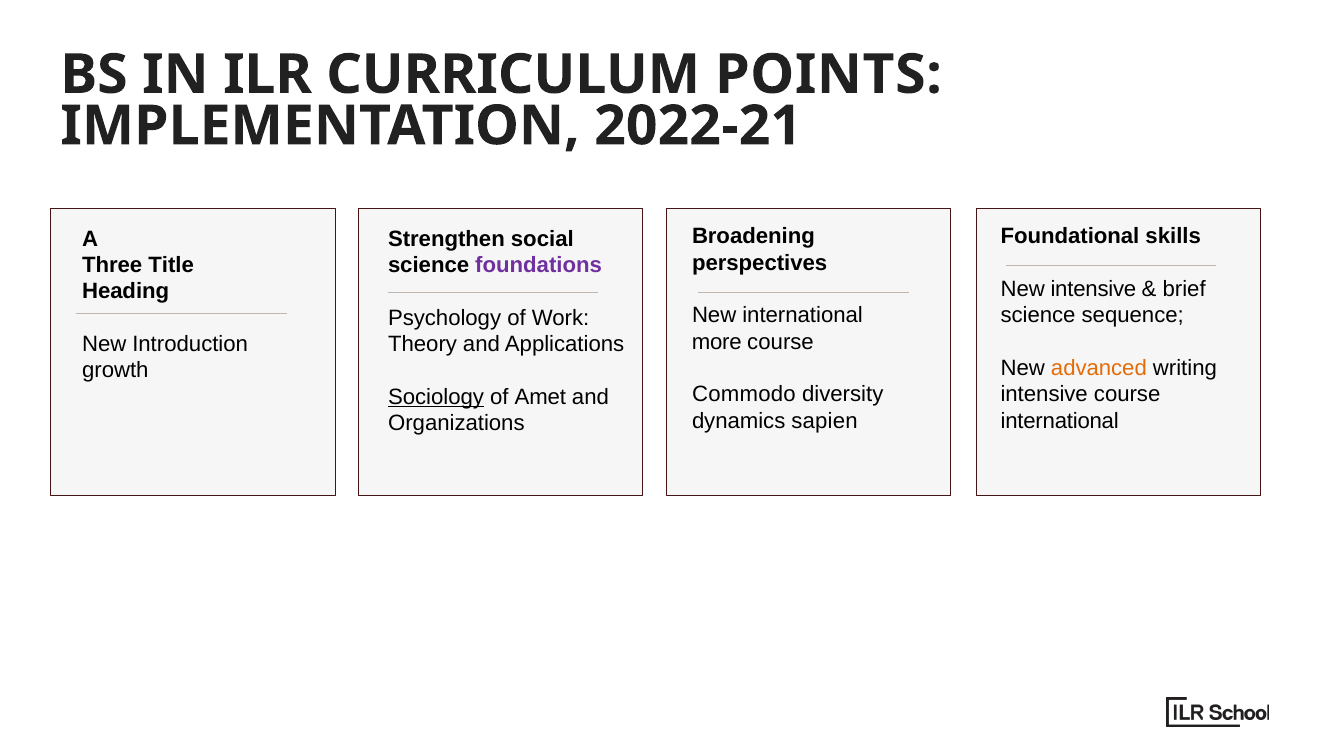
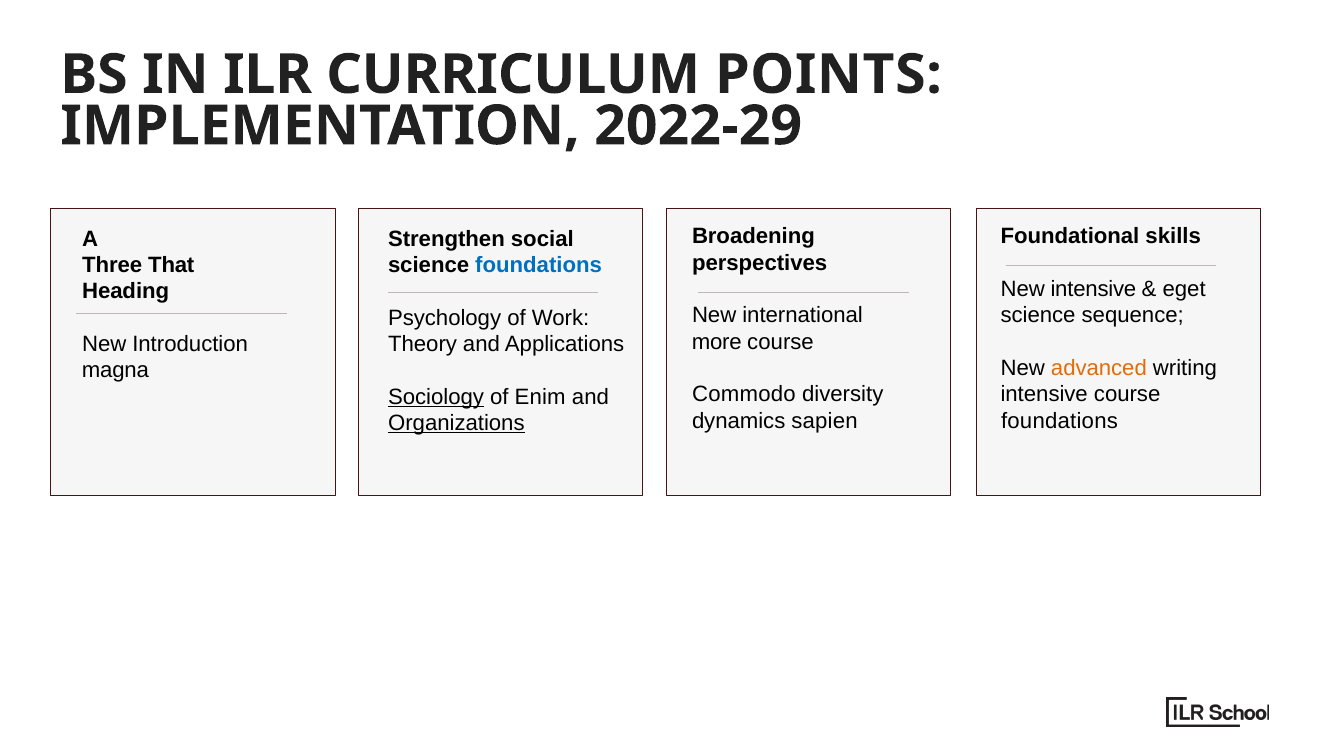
2022-21: 2022-21 -> 2022-29
Title: Title -> That
foundations at (539, 265) colour: purple -> blue
brief: brief -> eget
growth: growth -> magna
Amet: Amet -> Enim
international at (1060, 421): international -> foundations
Organizations underline: none -> present
